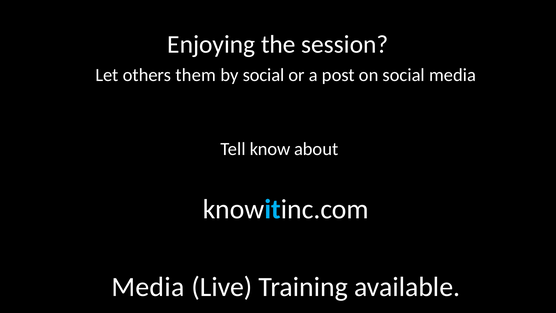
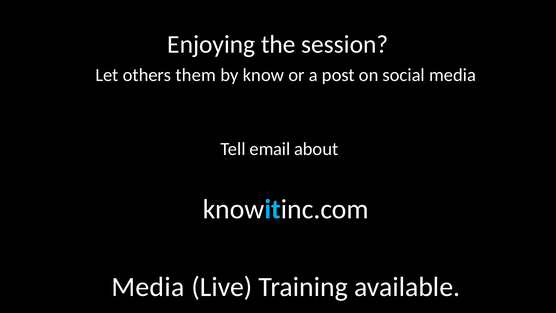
by social: social -> know
know: know -> email
